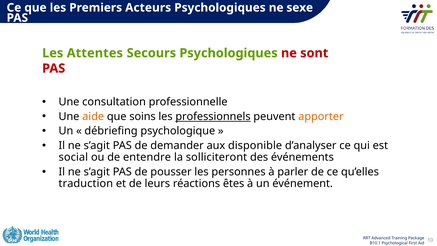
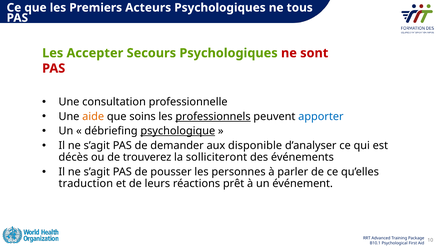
sexe: sexe -> tous
Attentes: Attentes -> Accepter
apporter colour: orange -> blue
psychologique underline: none -> present
social: social -> décès
entendre: entendre -> trouverez
êtes: êtes -> prêt
